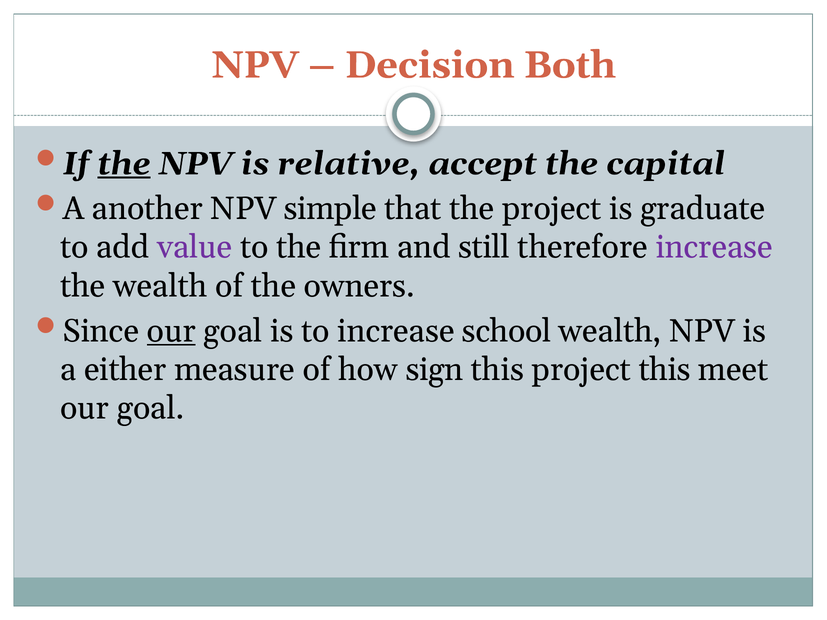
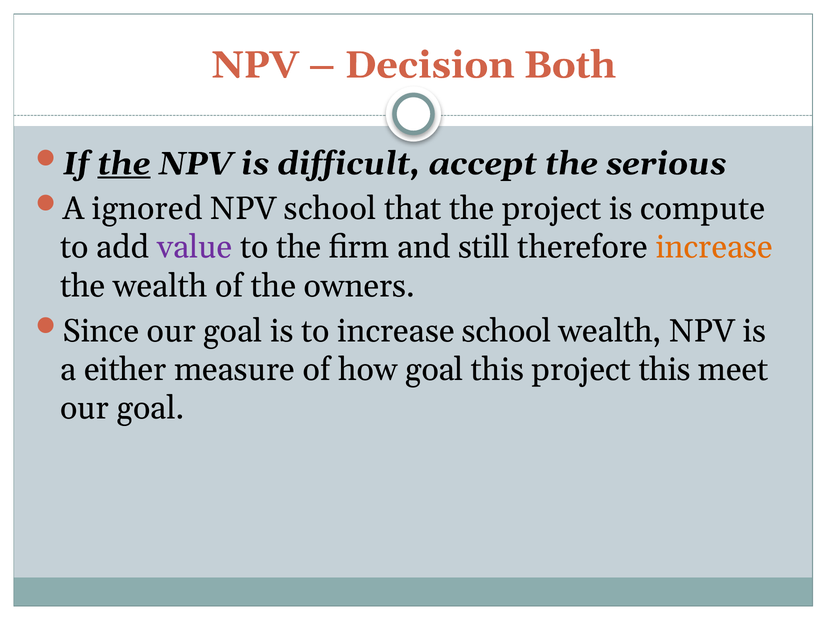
relative: relative -> difficult
capital: capital -> serious
another: another -> ignored
NPV simple: simple -> school
graduate: graduate -> compute
increase at (714, 247) colour: purple -> orange
our at (171, 331) underline: present -> none
how sign: sign -> goal
